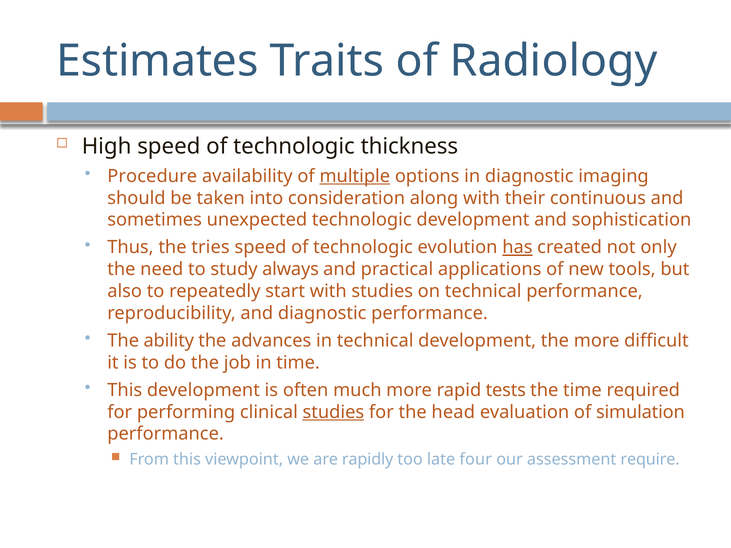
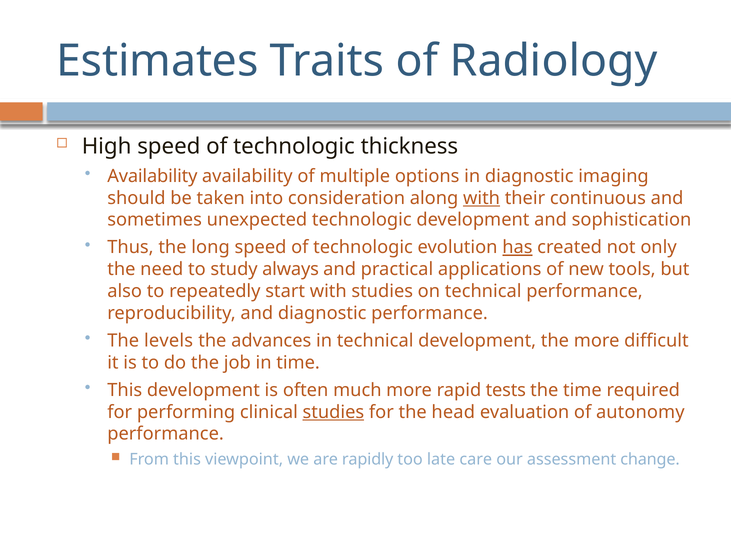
Procedure at (152, 176): Procedure -> Availability
multiple underline: present -> none
with at (482, 198) underline: none -> present
tries: tries -> long
ability: ability -> levels
simulation: simulation -> autonomy
four: four -> care
require: require -> change
